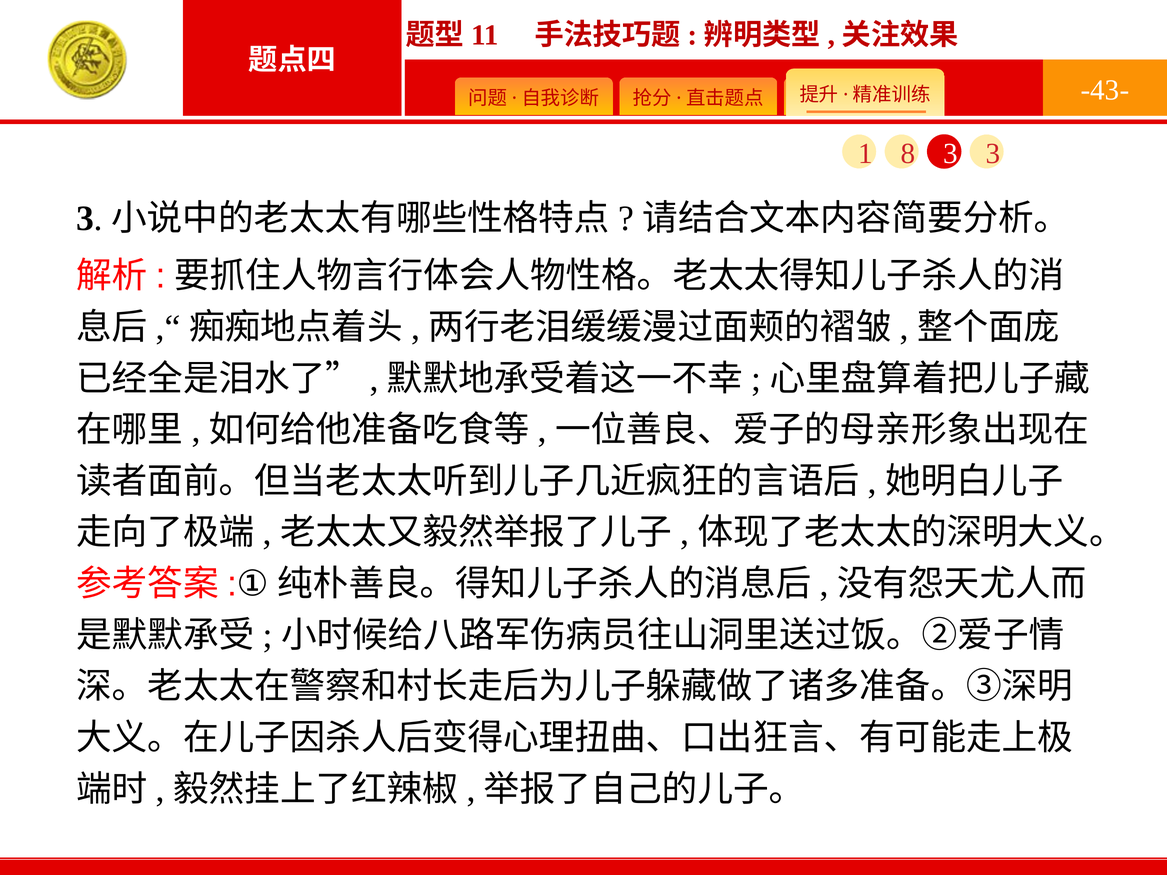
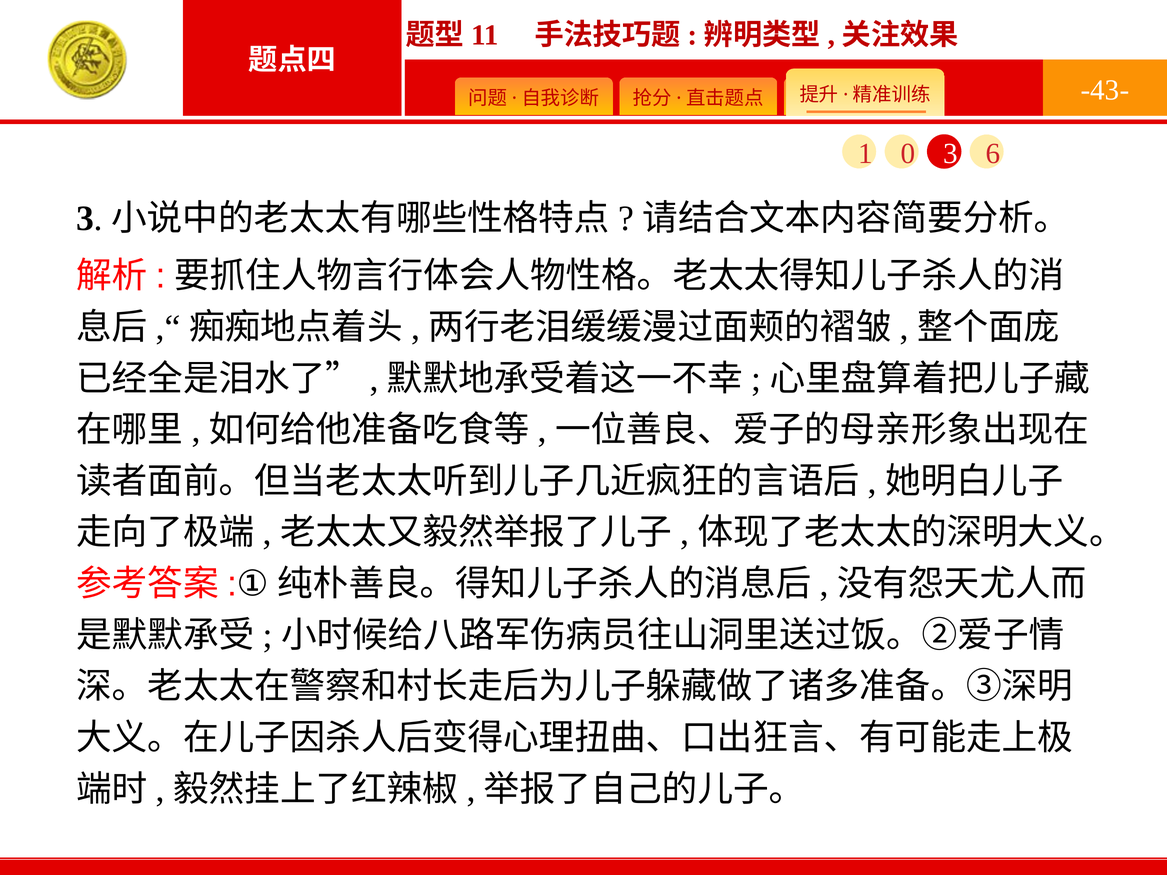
8: 8 -> 0
3 3: 3 -> 6
